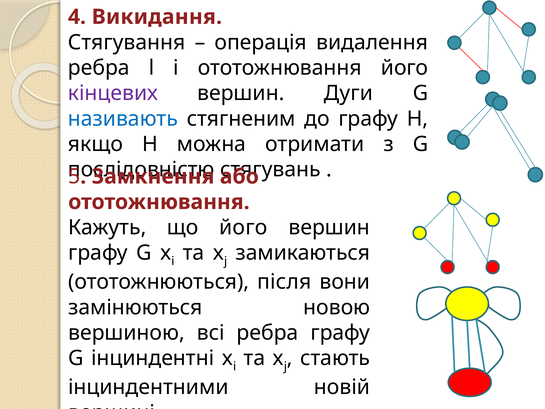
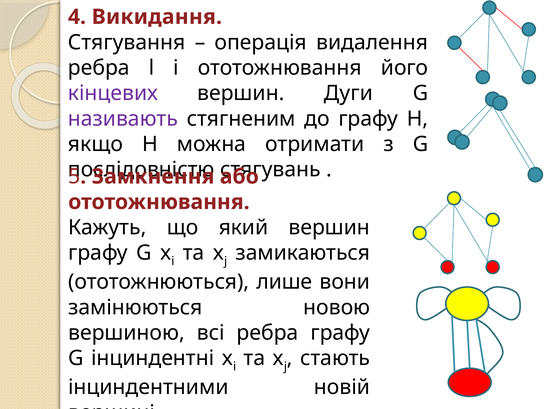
називають colour: blue -> purple
що його: його -> який
після: після -> лише
